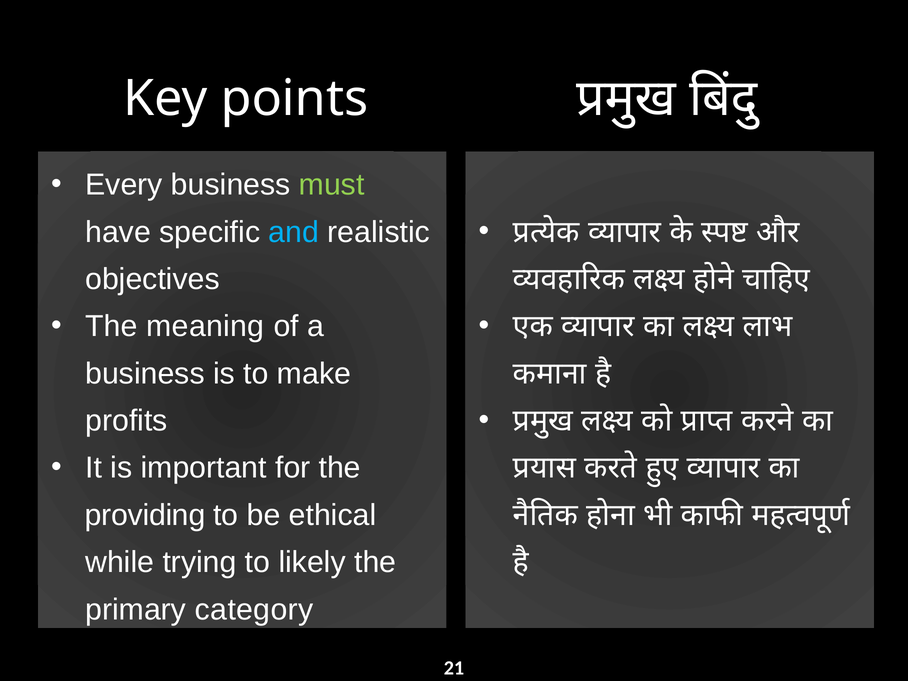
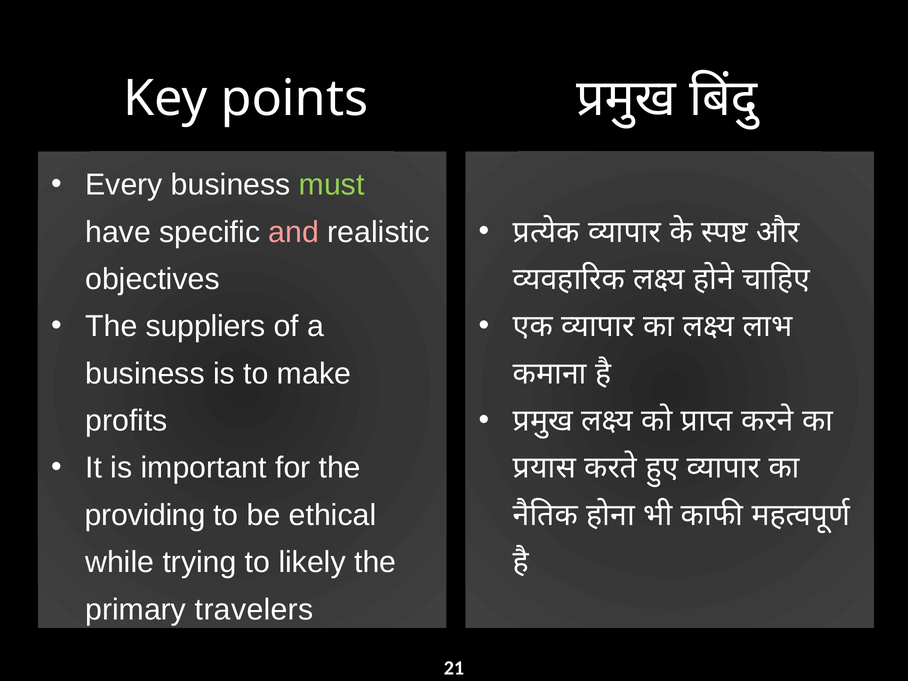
and colour: light blue -> pink
meaning: meaning -> suppliers
category: category -> travelers
